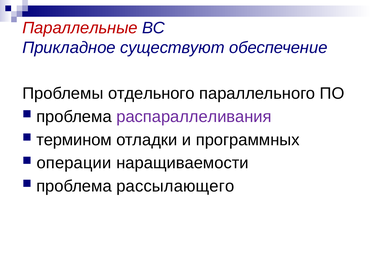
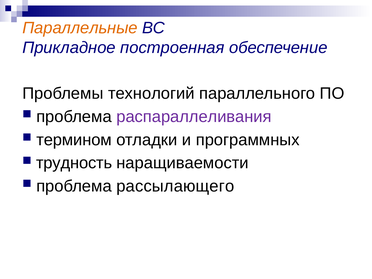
Параллельные colour: red -> orange
существуют: существуют -> построенная
отдельного: отдельного -> технологий
операции: операции -> трудность
